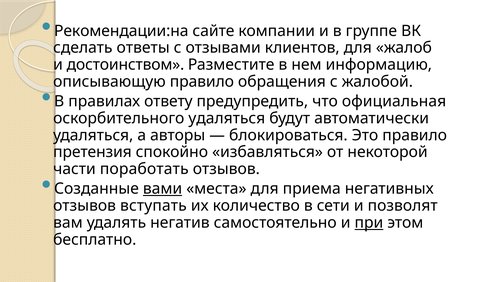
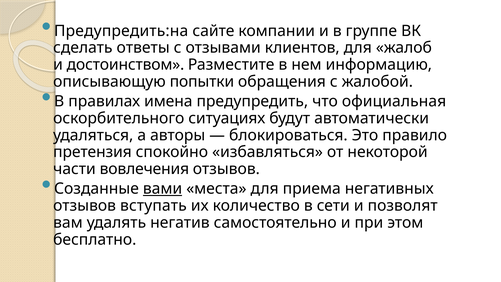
Рекомендации:на: Рекомендации:на -> Предупредить:на
описывающую правило: правило -> попытки
ответу: ответу -> имена
оскорбительного удаляться: удаляться -> ситуациях
поработать: поработать -> вовлечения
при underline: present -> none
